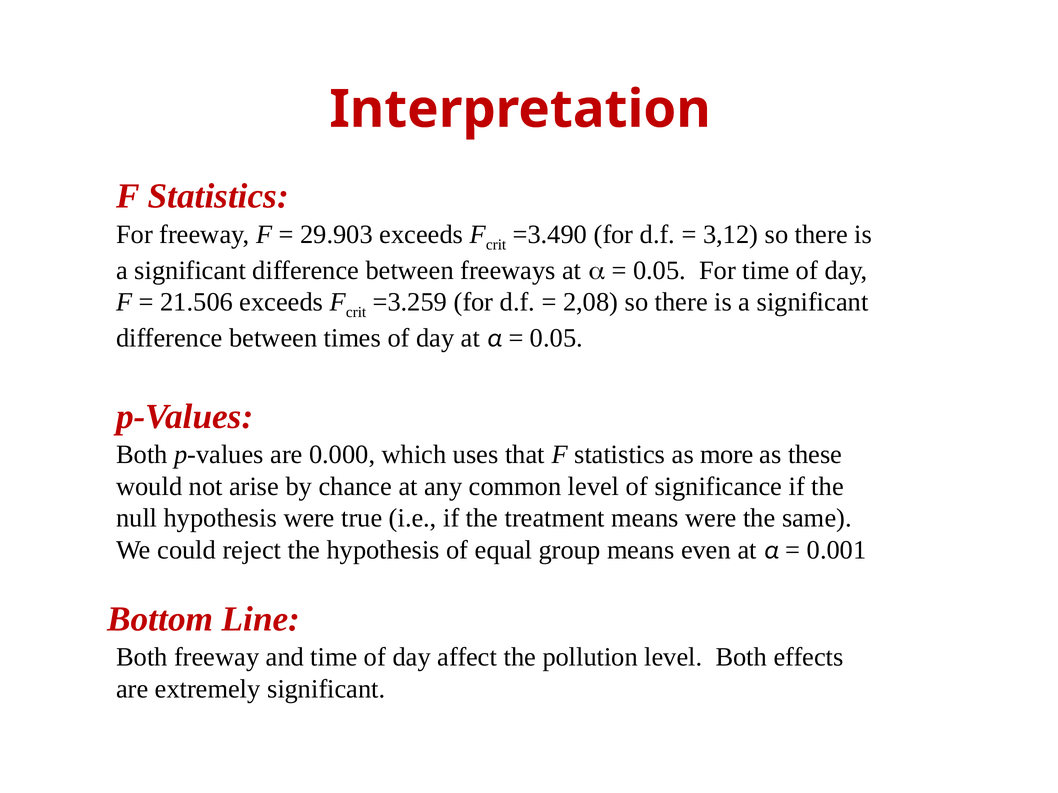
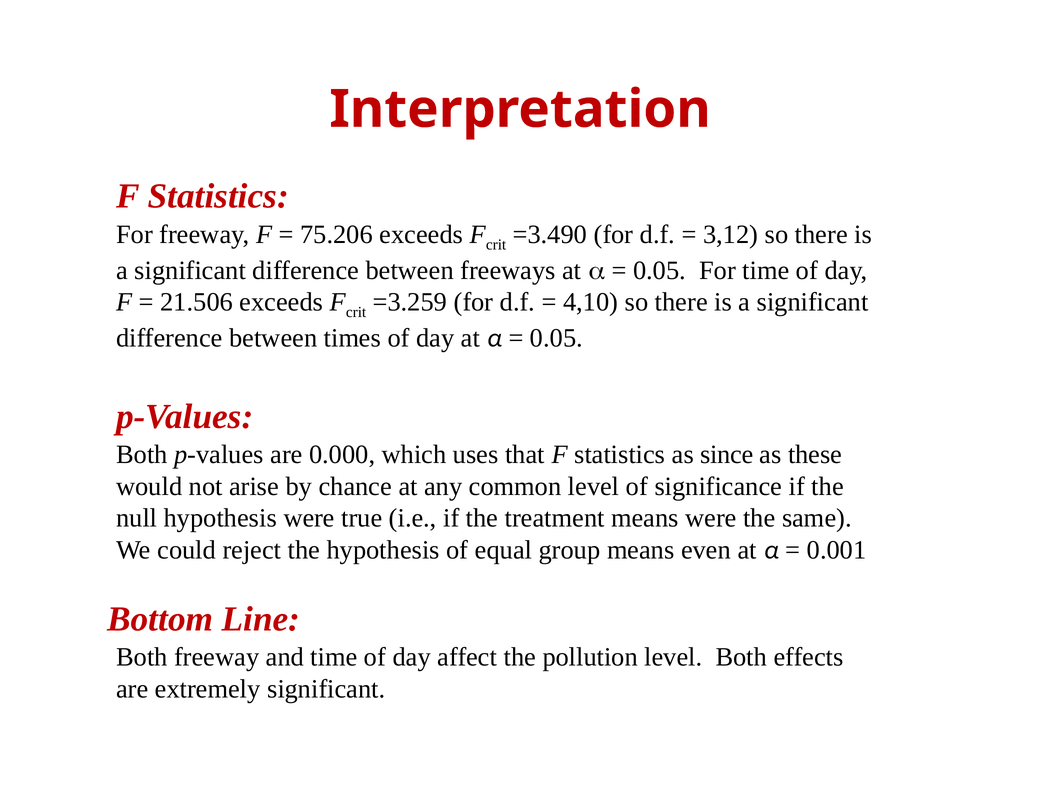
29.903: 29.903 -> 75.206
2,08: 2,08 -> 4,10
more: more -> since
